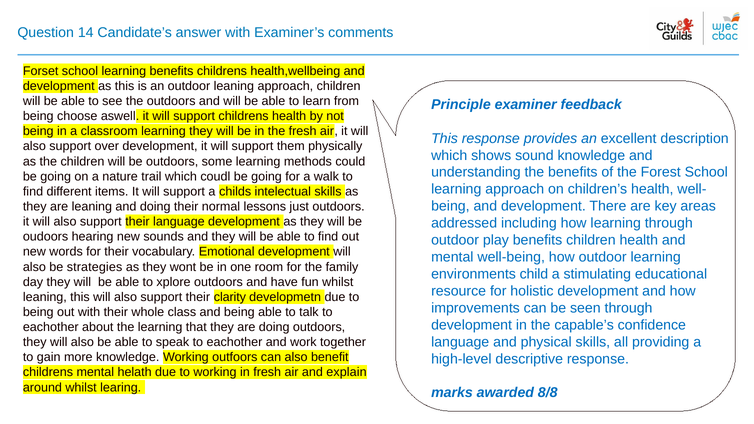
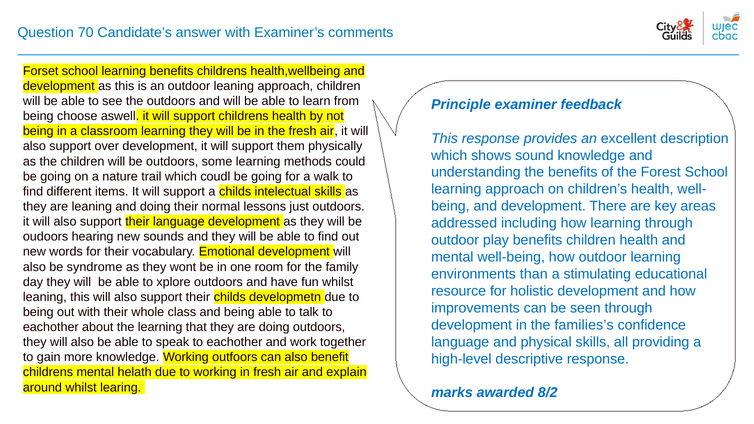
14: 14 -> 70
strategies: strategies -> syndrome
child: child -> than
their clarity: clarity -> childs
capable’s: capable’s -> families’s
8/8: 8/8 -> 8/2
